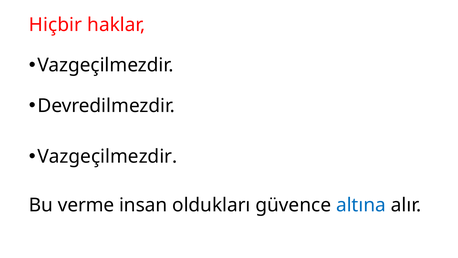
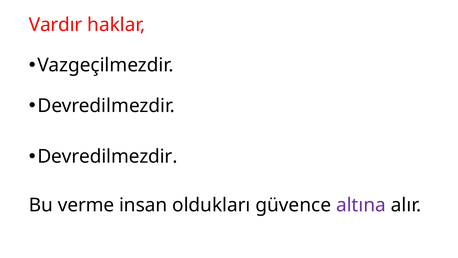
Hiçbir: Hiçbir -> Vardır
Vazgeçilmezdir at (107, 156): Vazgeçilmezdir -> Devredilmezdir
altına colour: blue -> purple
